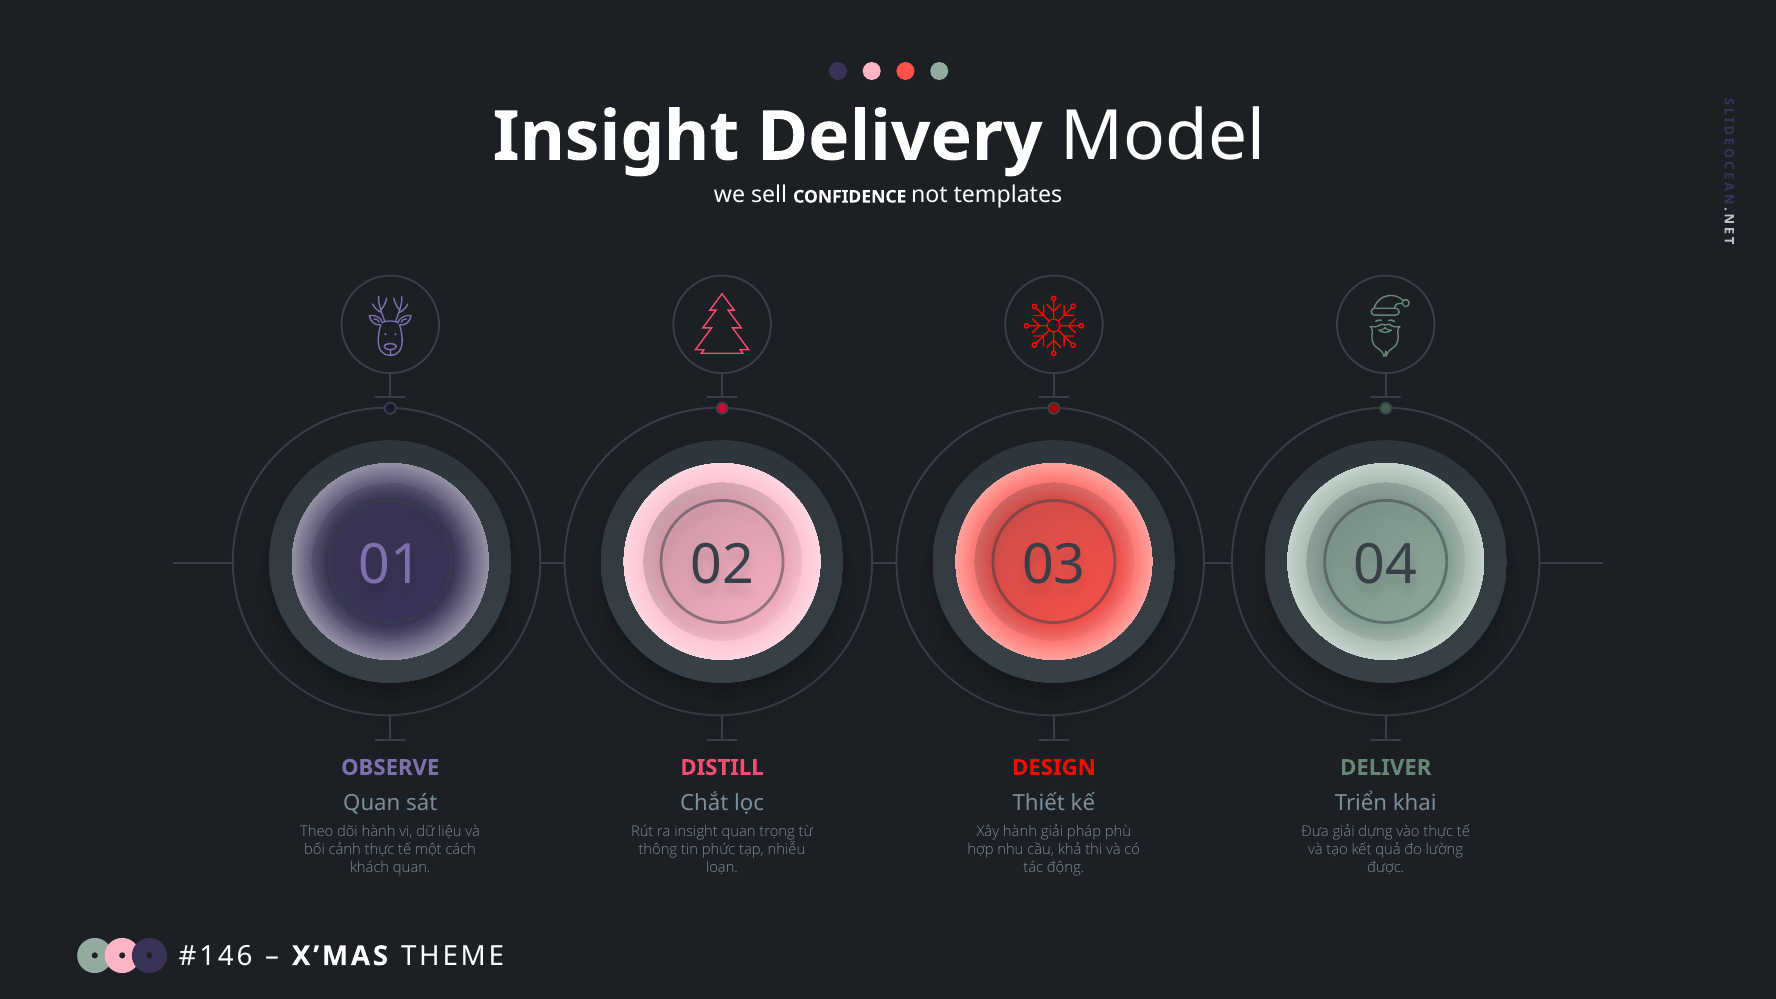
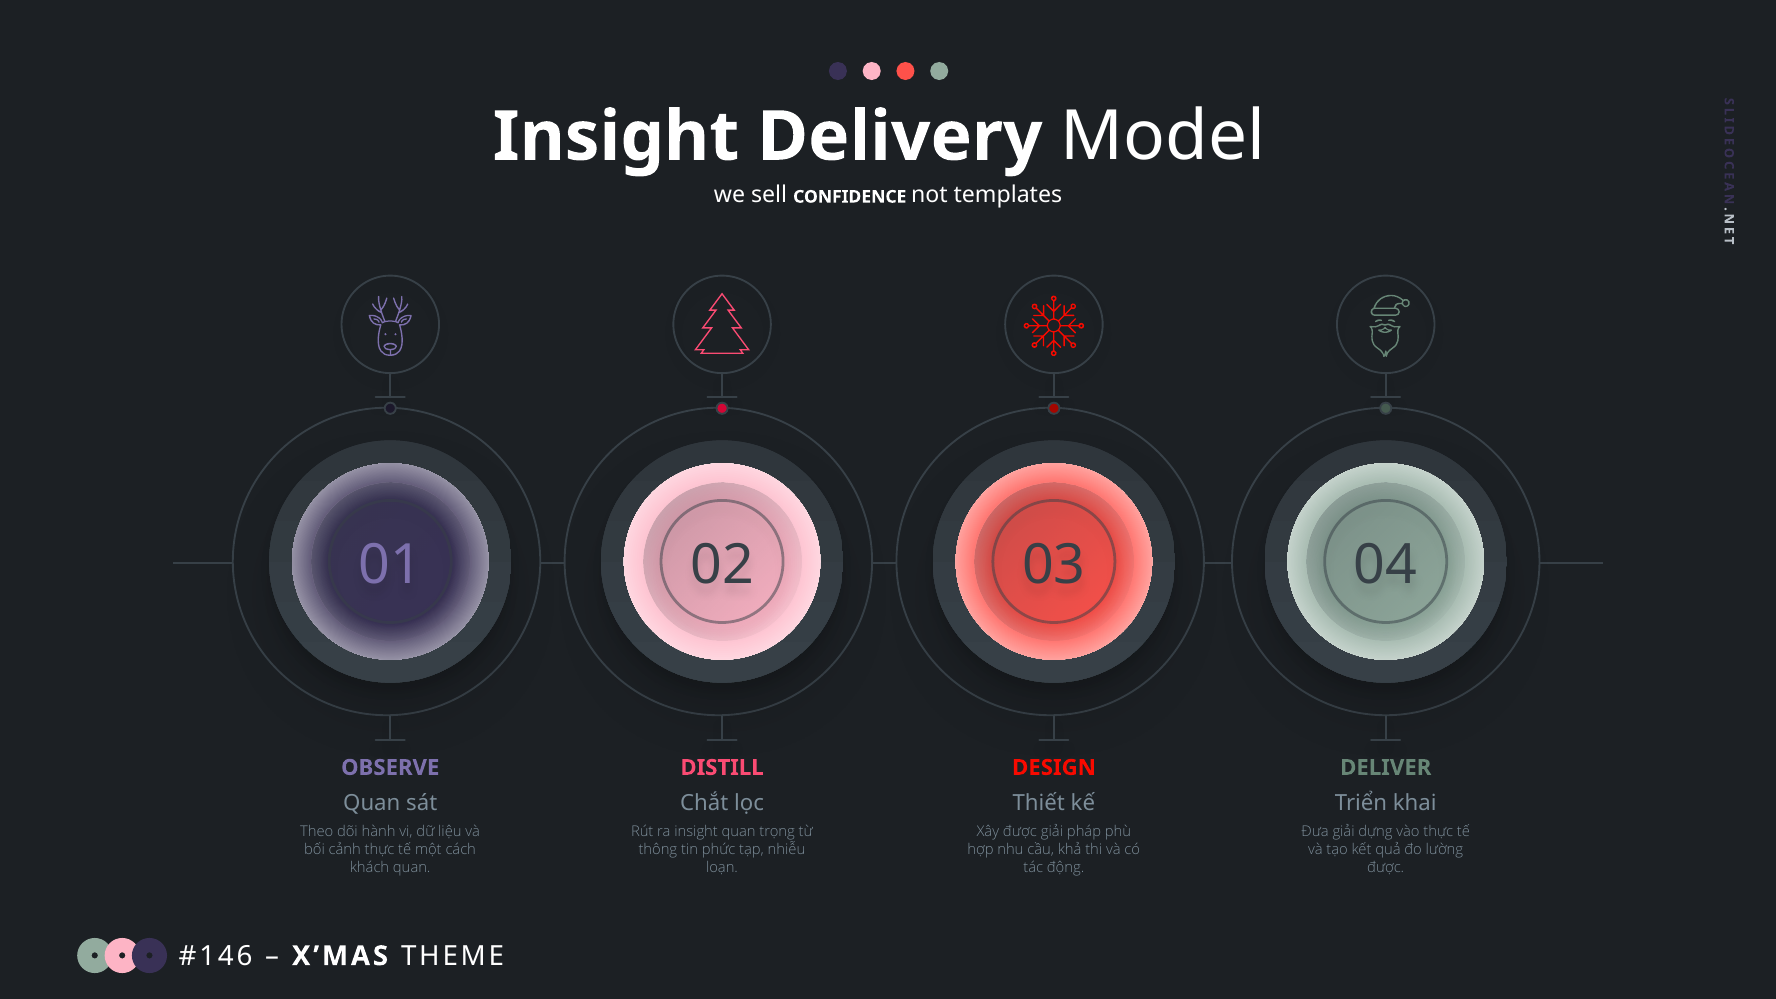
Xây hành: hành -> được
